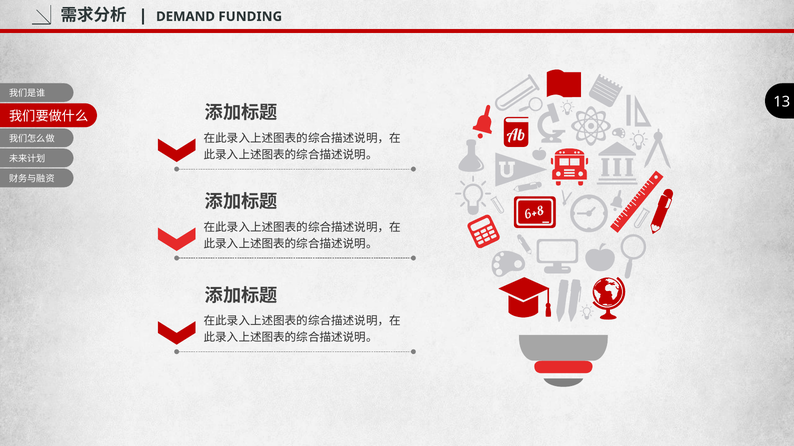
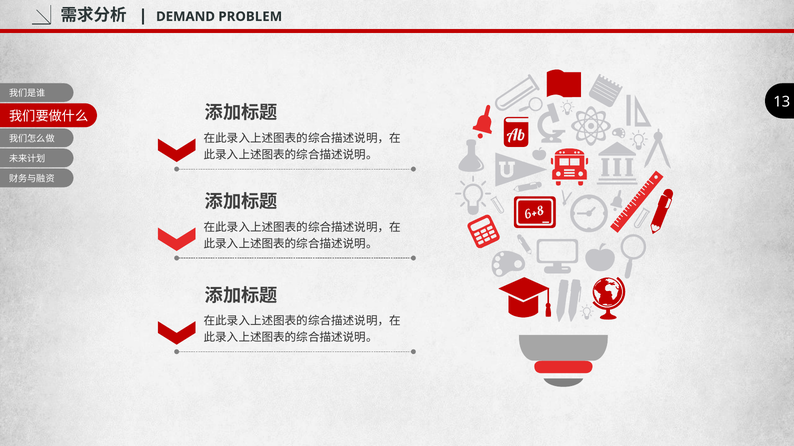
FUNDING: FUNDING -> PROBLEM
